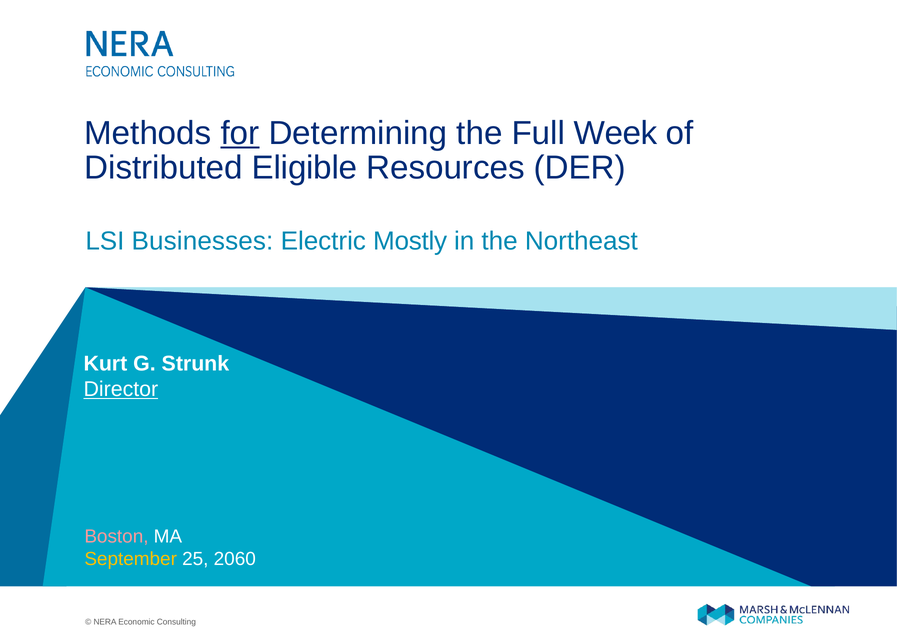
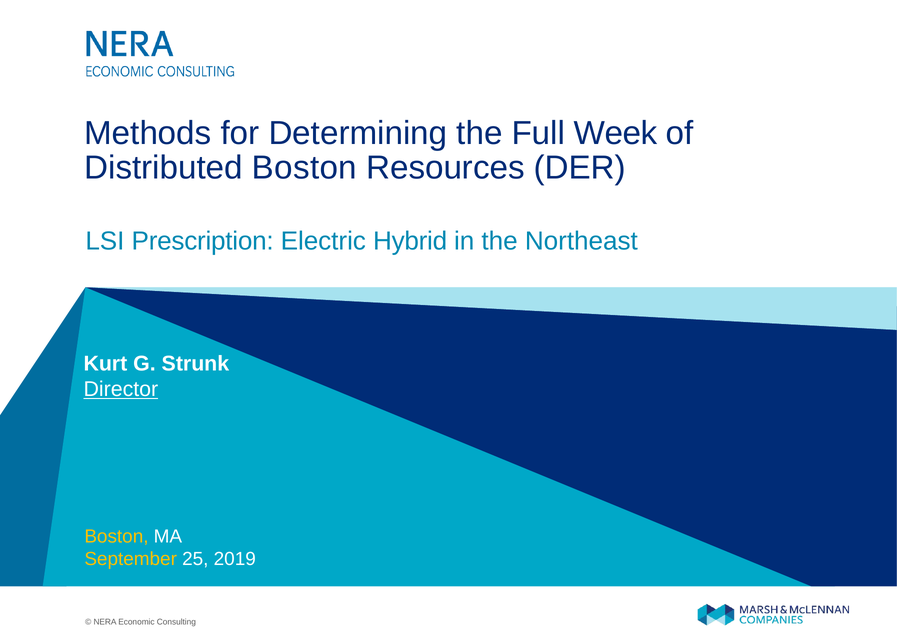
for underline: present -> none
Distributed Eligible: Eligible -> Boston
Businesses: Businesses -> Prescription
Mostly: Mostly -> Hybrid
Boston at (116, 536) colour: pink -> yellow
2060: 2060 -> 2019
